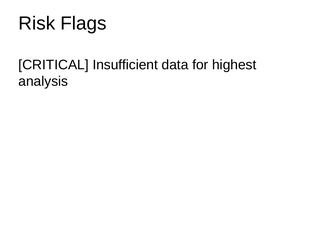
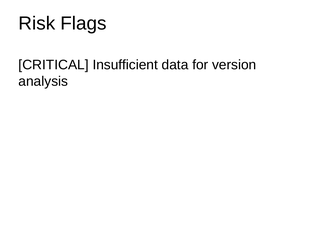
highest: highest -> version
